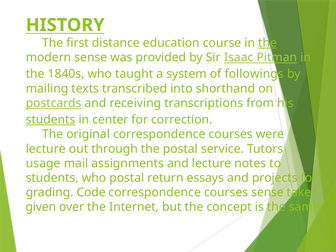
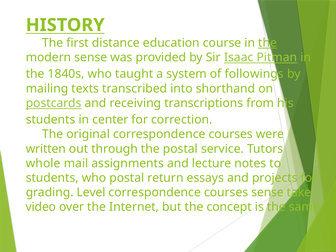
students at (51, 120) underline: present -> none
lecture at (46, 149): lecture -> written
usage: usage -> whole
Code: Code -> Level
given: given -> video
